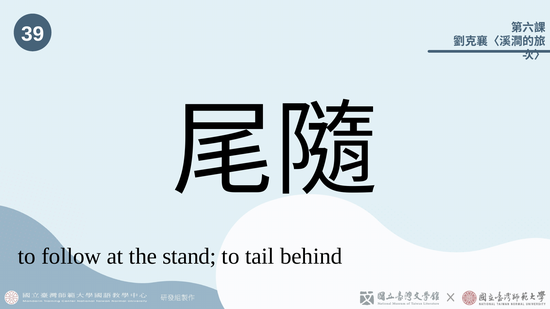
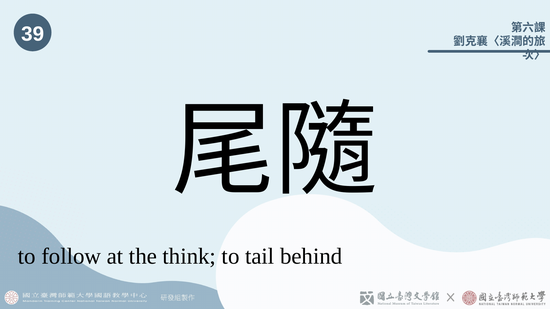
stand: stand -> think
